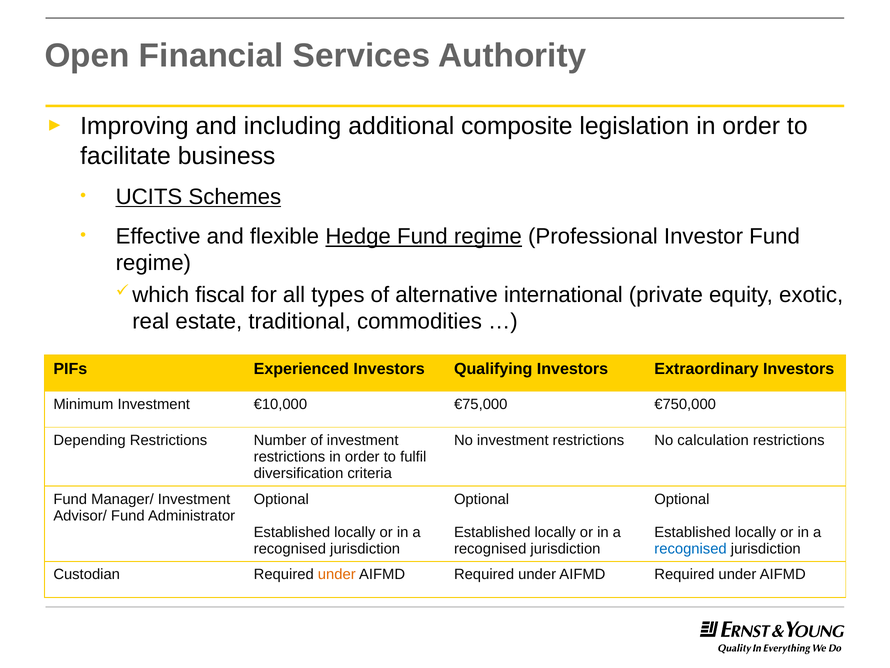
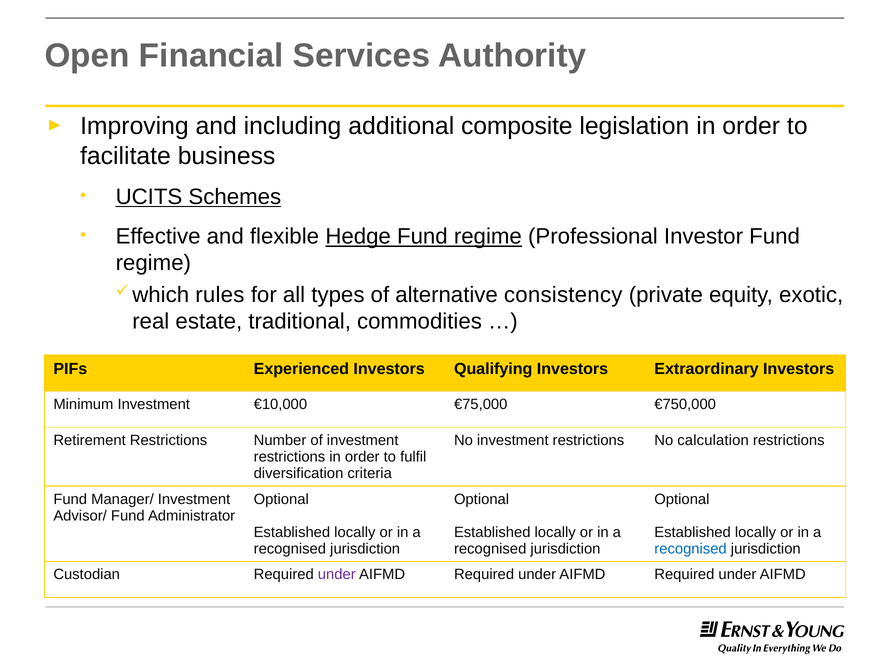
fiscal: fiscal -> rules
international: international -> consistency
Depending: Depending -> Retirement
under at (337, 574) colour: orange -> purple
